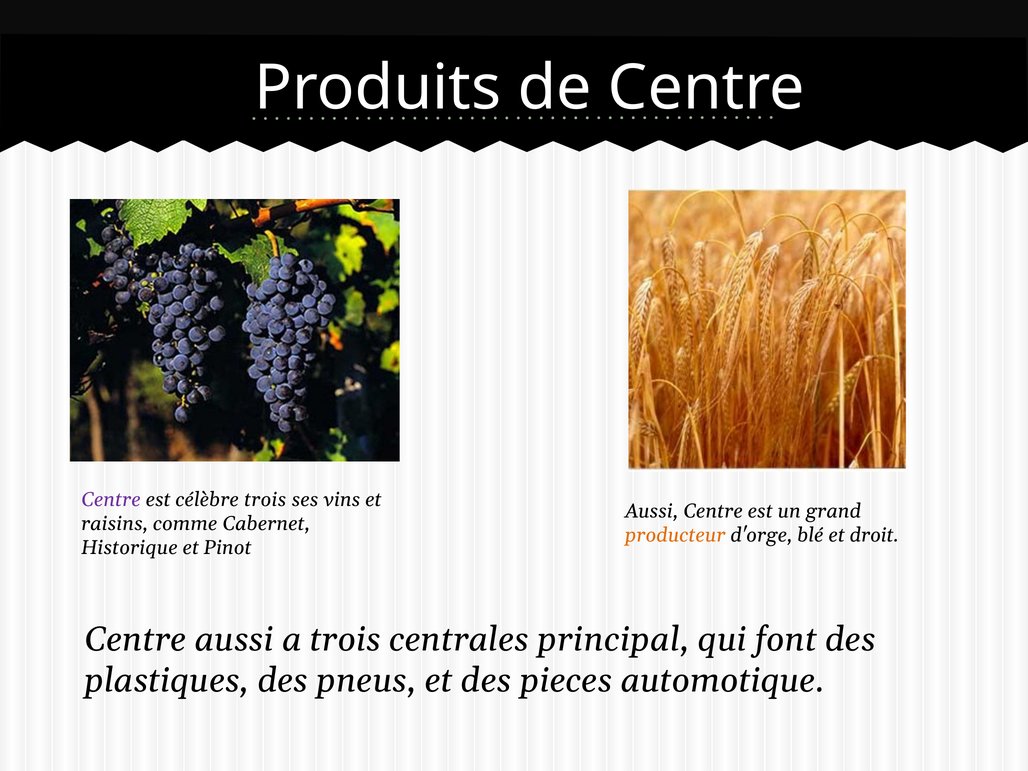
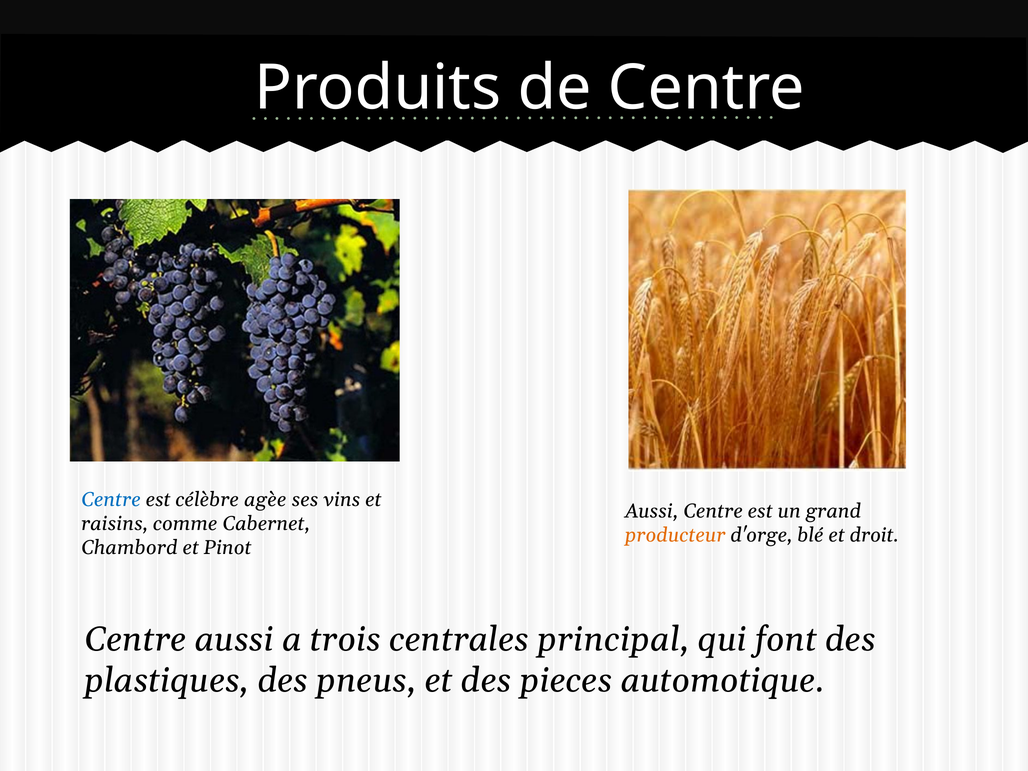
Centre at (111, 499) colour: purple -> blue
célèbre trois: trois -> agèe
Historique: Historique -> Chambord
